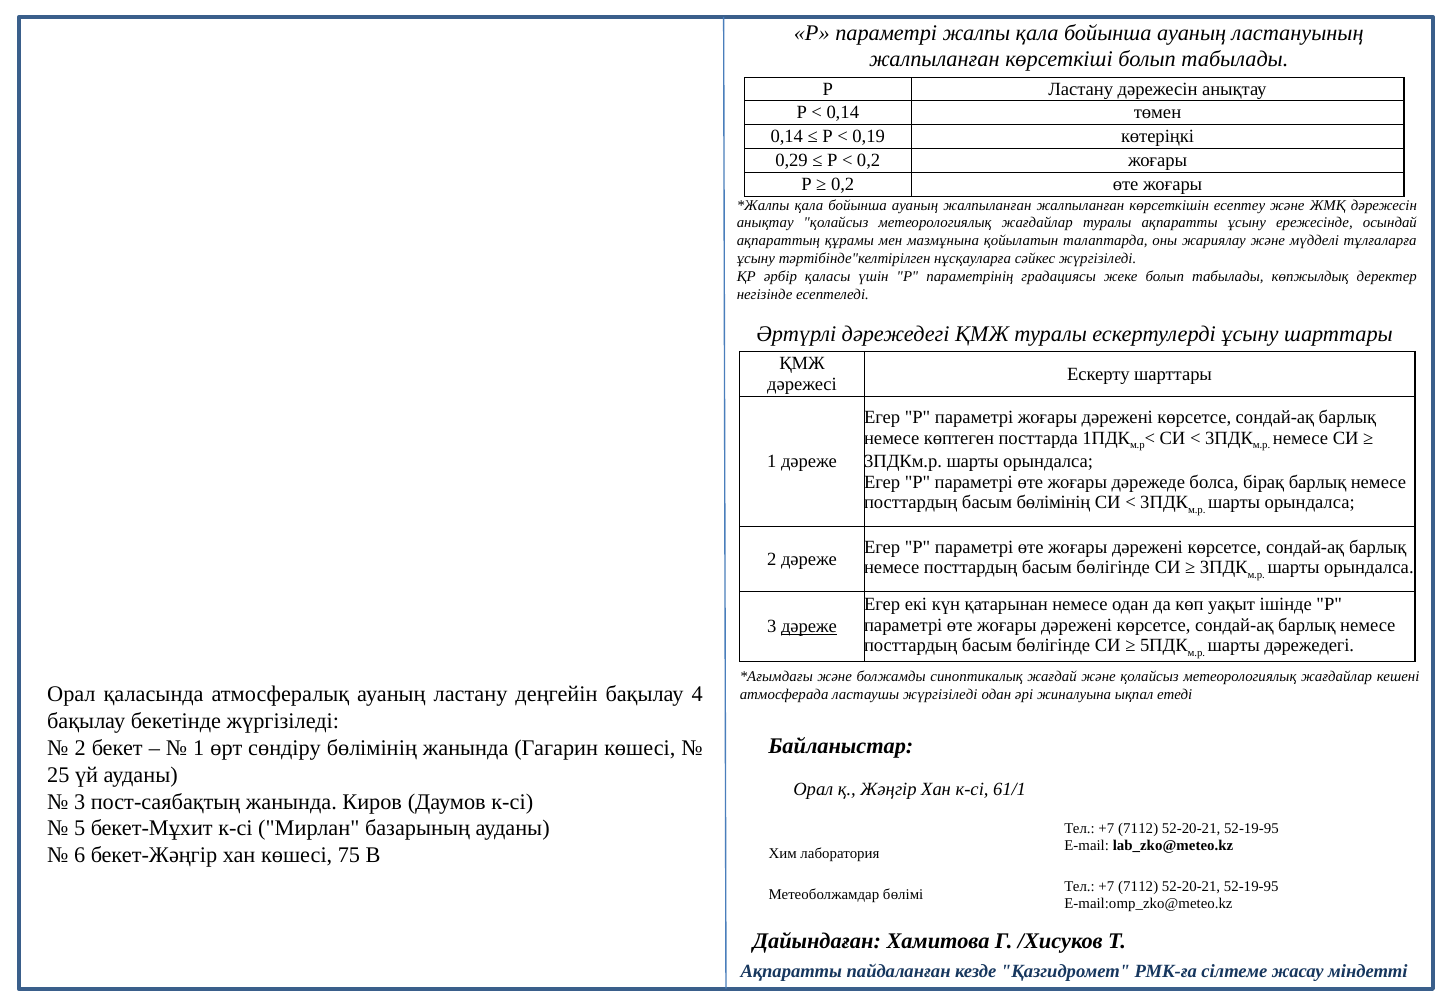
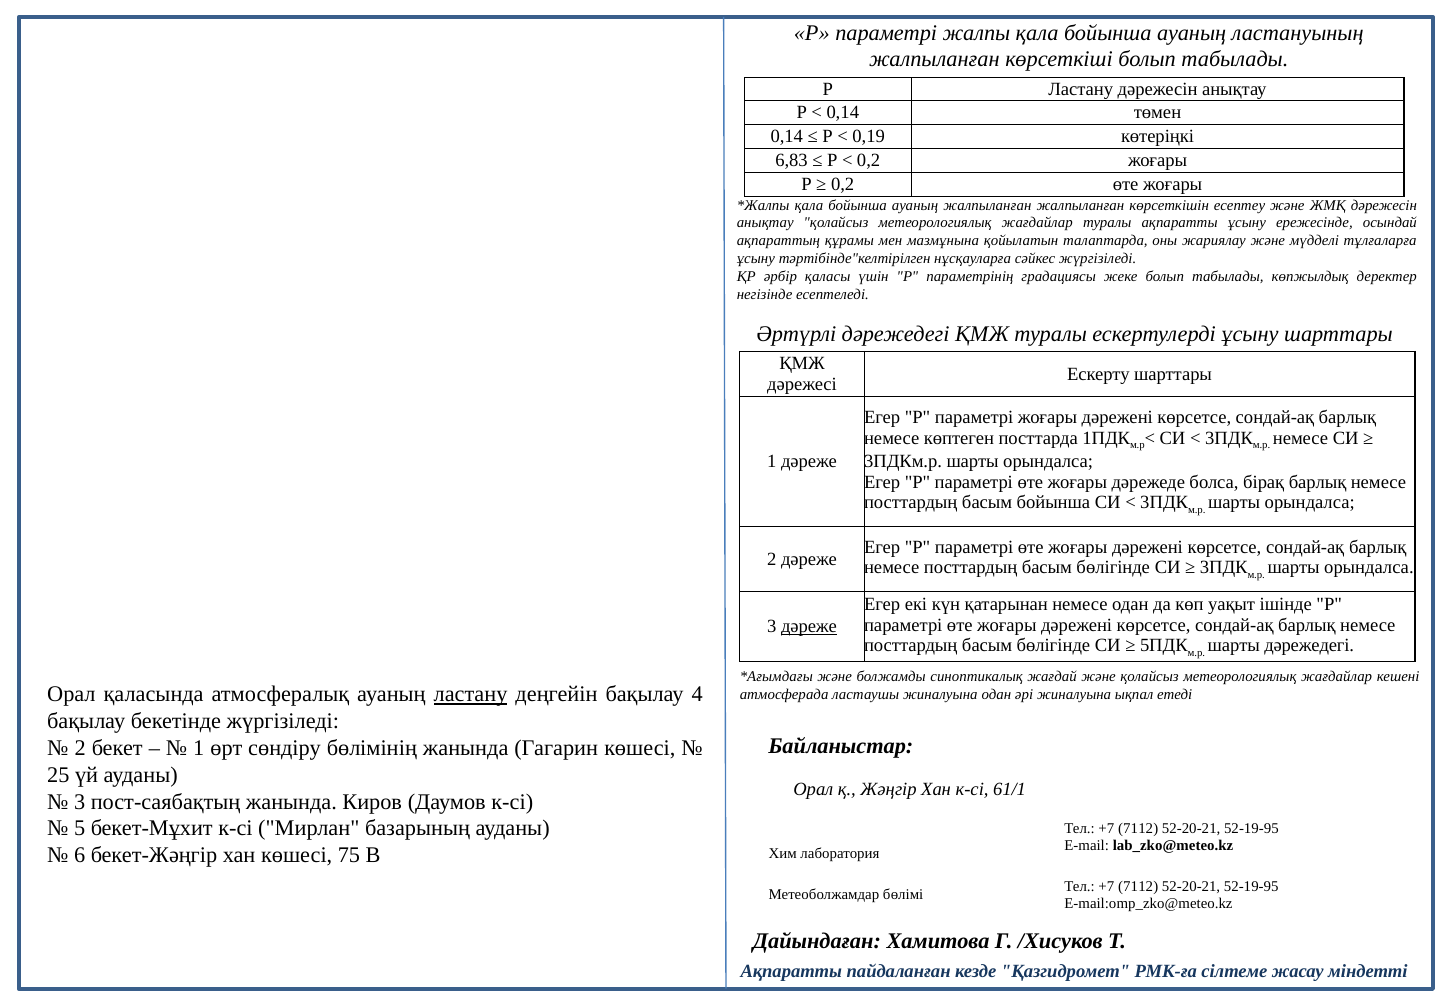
0,29: 0,29 -> 6,83
басым бөлімінің: бөлімінің -> бойынша
ластану at (471, 694) underline: none -> present
ластаушы жүргізіледі: жүргізіледі -> жиналуына
